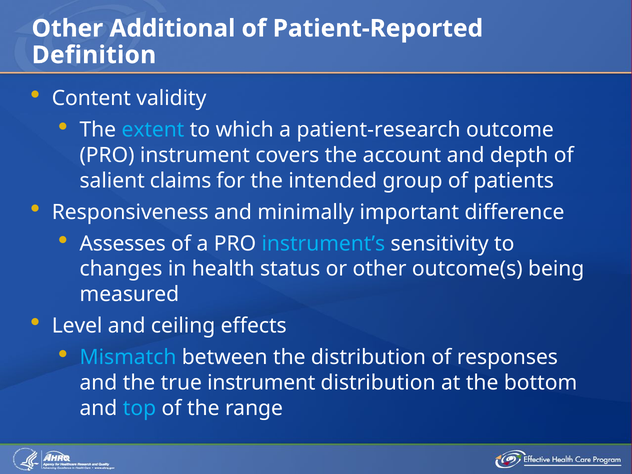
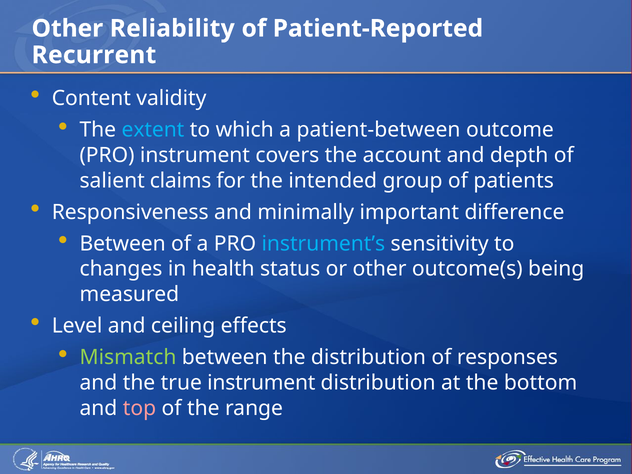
Additional: Additional -> Reliability
Definition: Definition -> Recurrent
patient-research: patient-research -> patient-between
Assesses at (123, 244): Assesses -> Between
Mismatch colour: light blue -> light green
top colour: light blue -> pink
